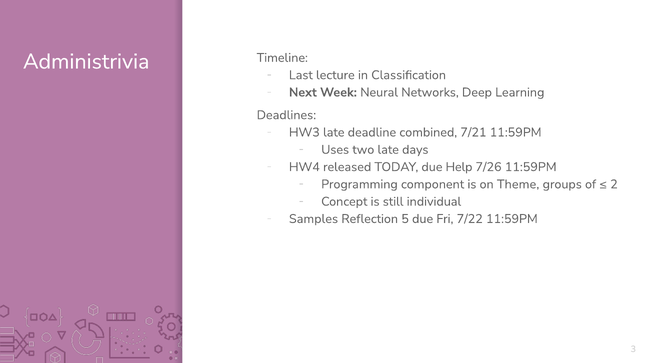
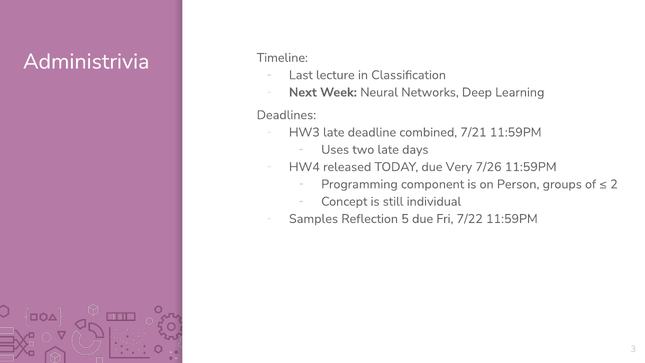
Help: Help -> Very
Theme: Theme -> Person
